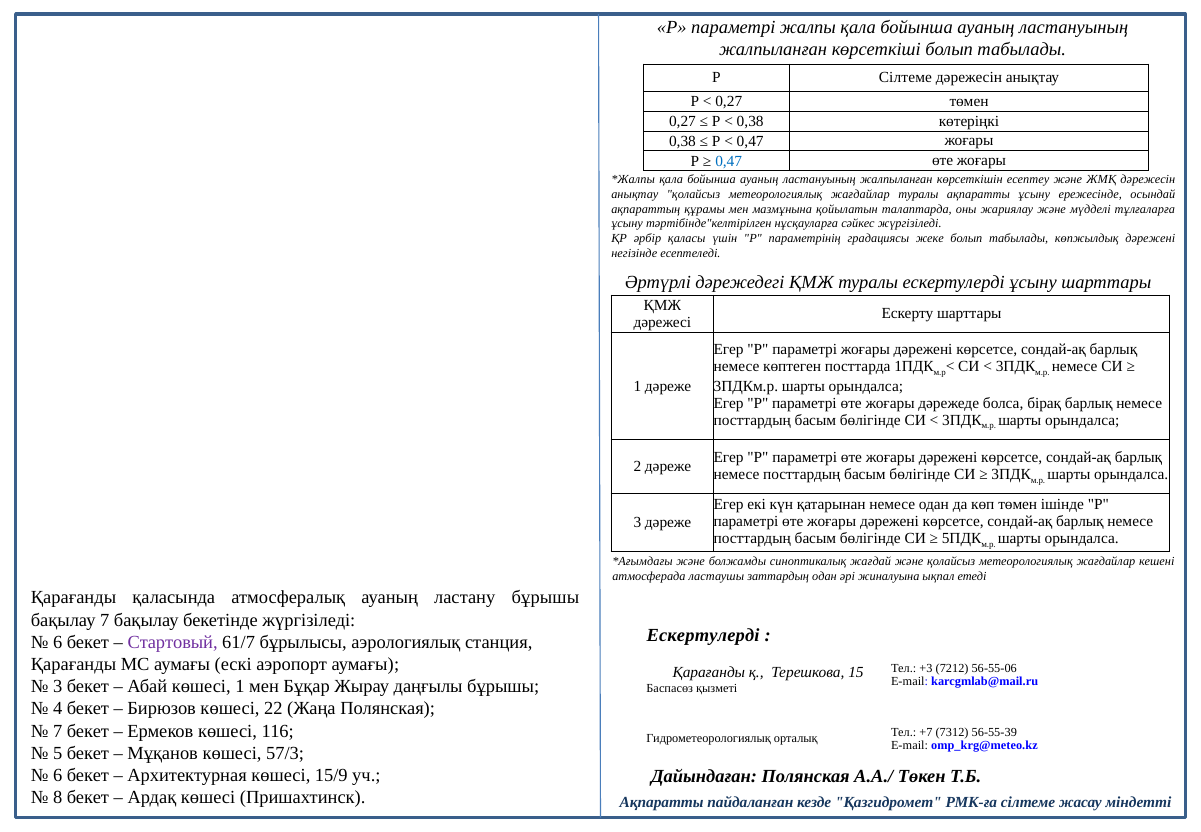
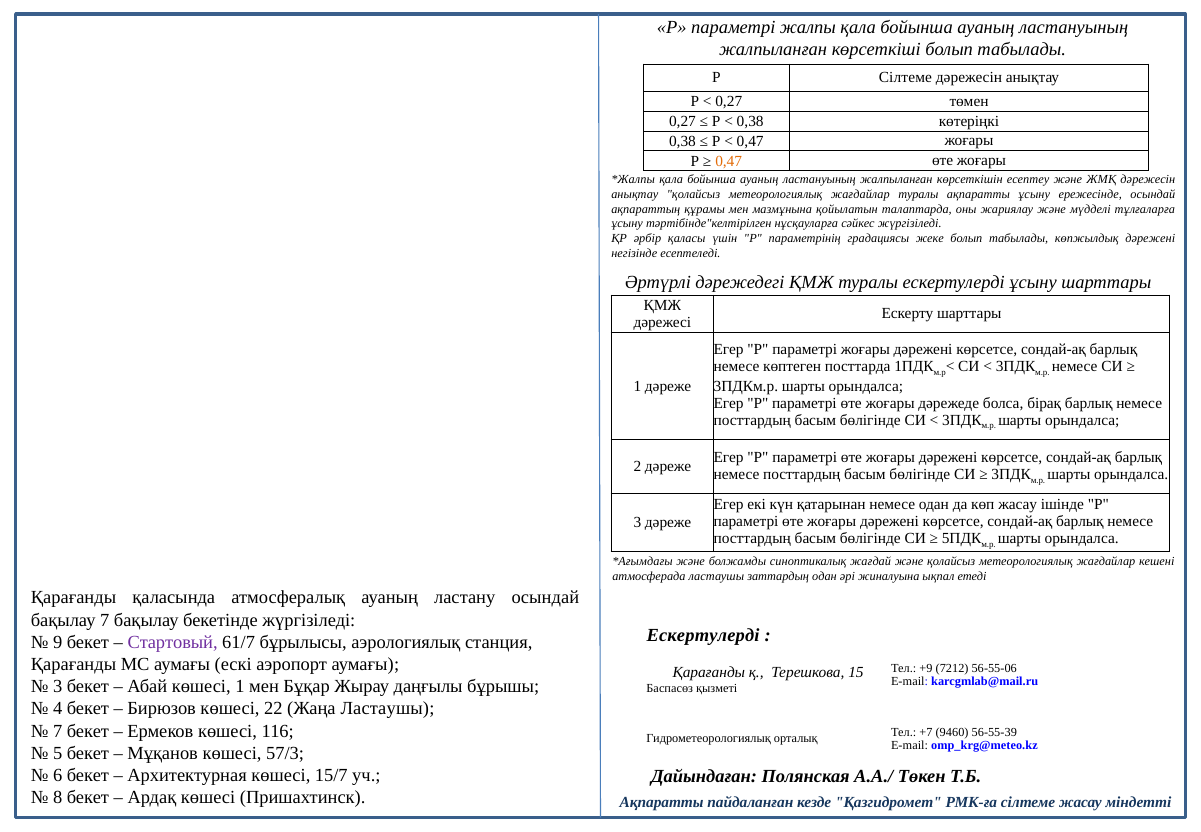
0,47 at (729, 161) colour: blue -> orange
көп төмен: төмен -> жасау
ластану бұрышы: бұрышы -> осындай
6 at (58, 642): 6 -> 9
+3: +3 -> +9
Жаңа Полянская: Полянская -> Ластаушы
7312: 7312 -> 9460
15/9: 15/9 -> 15/7
